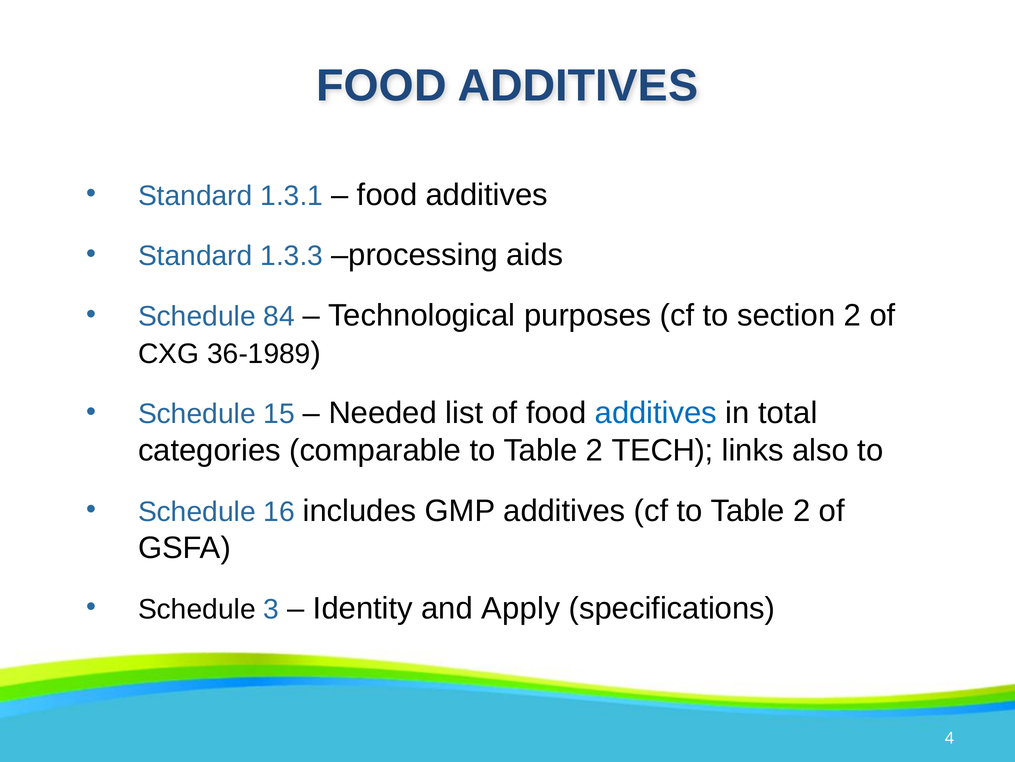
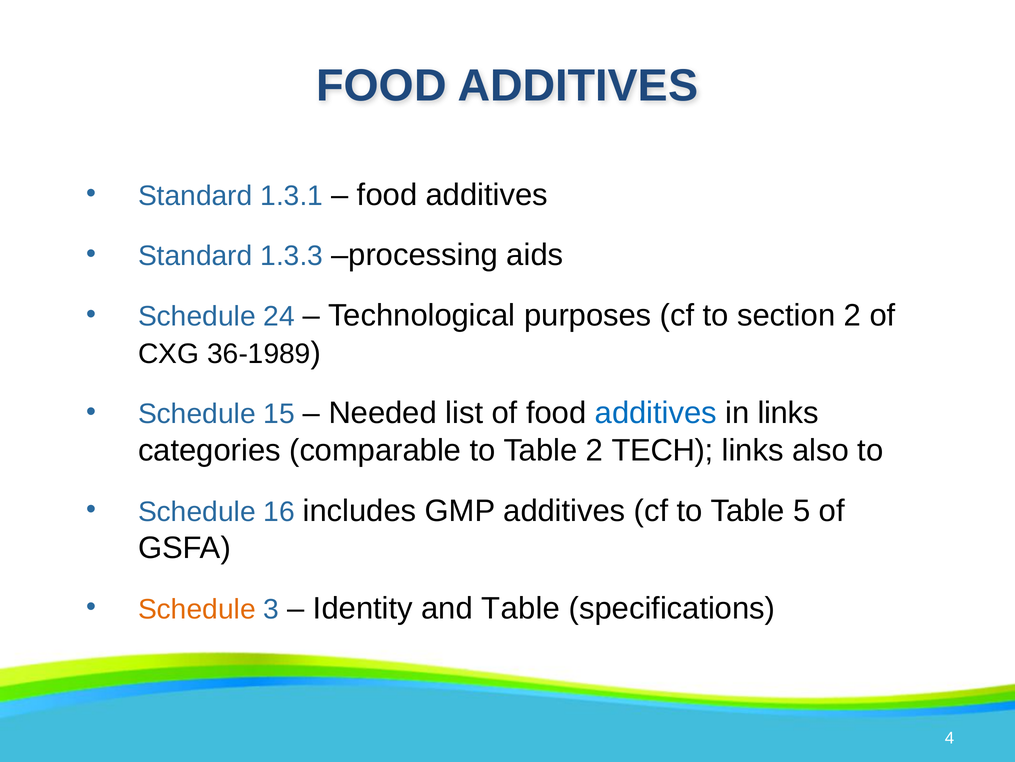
84: 84 -> 24
in total: total -> links
cf to Table 2: 2 -> 5
Schedule at (197, 609) colour: black -> orange
and Apply: Apply -> Table
